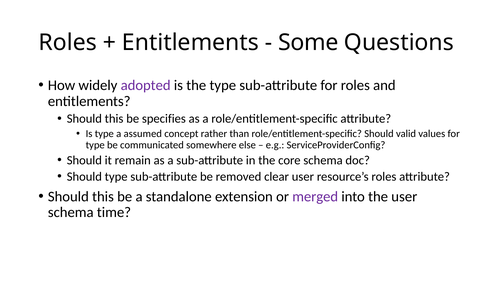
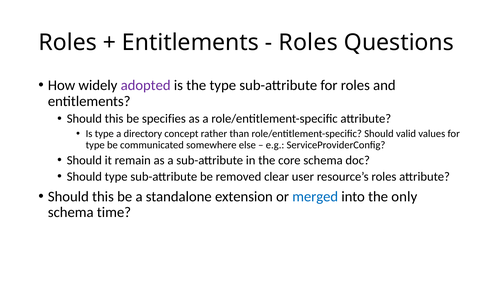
Some at (308, 42): Some -> Roles
assumed: assumed -> directory
merged colour: purple -> blue
the user: user -> only
